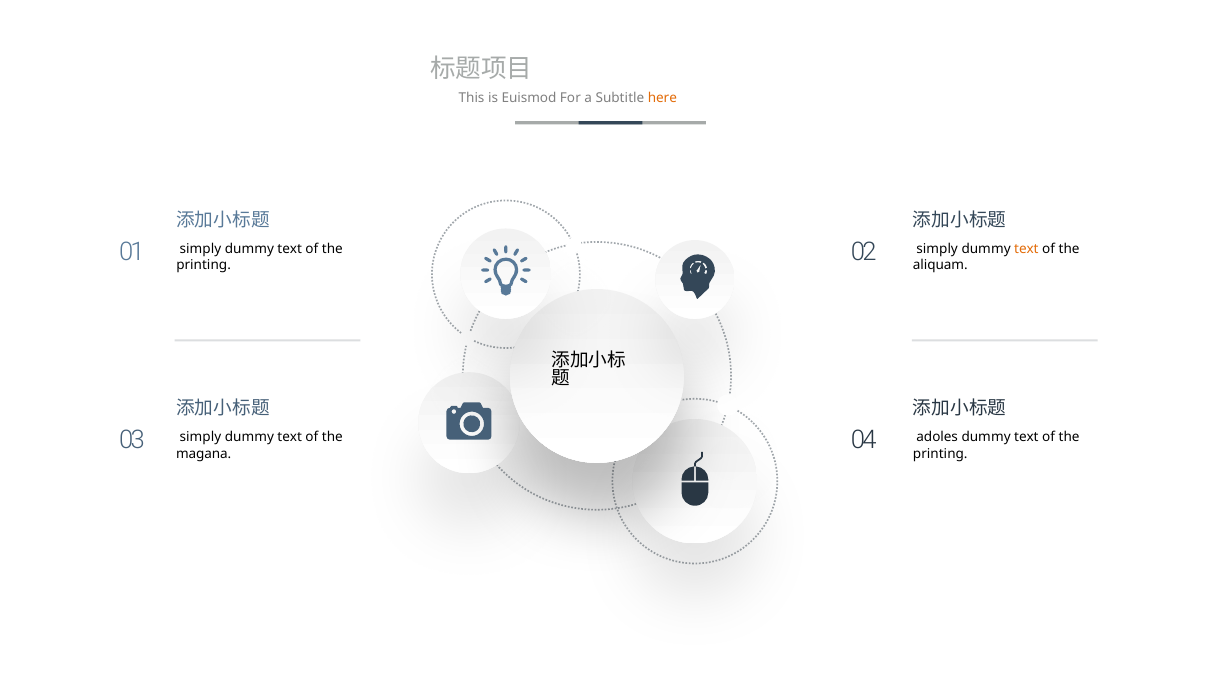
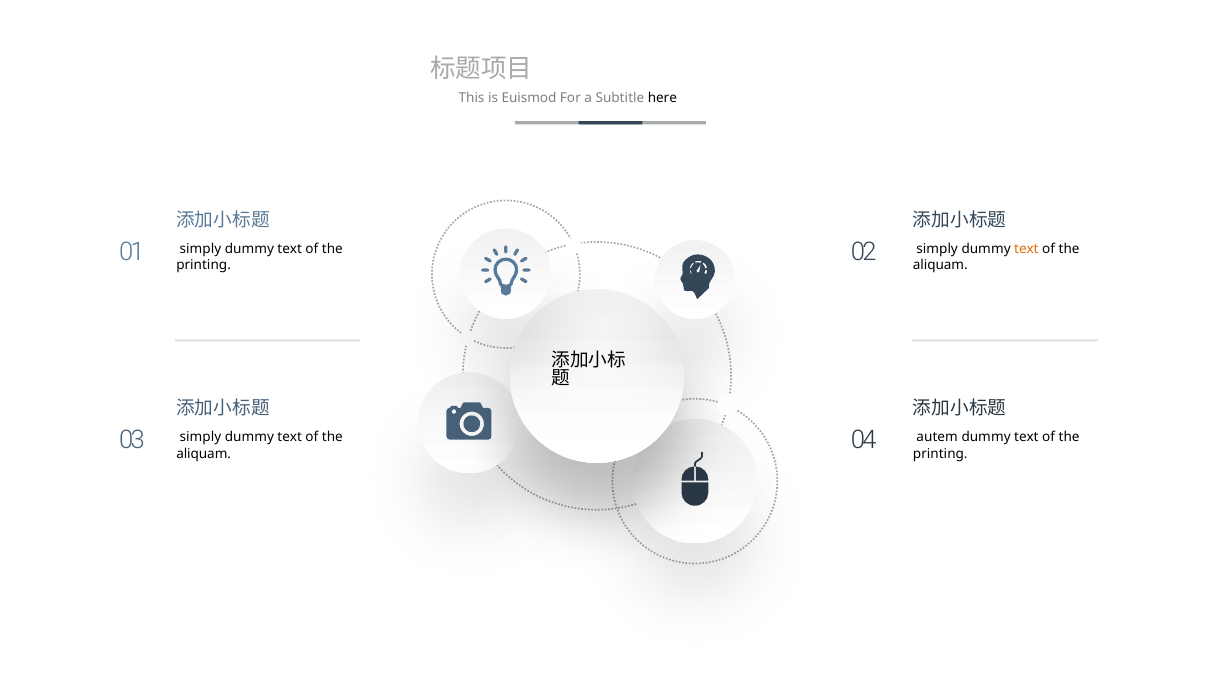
here colour: orange -> black
adoles: adoles -> autem
magana at (204, 454): magana -> aliquam
